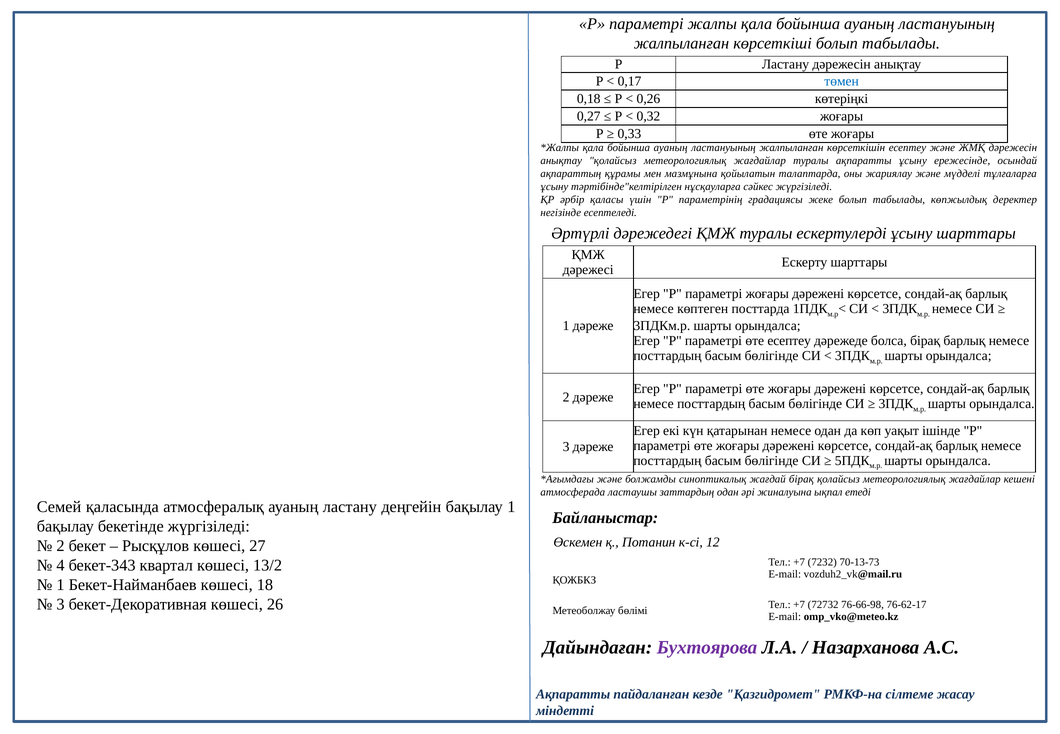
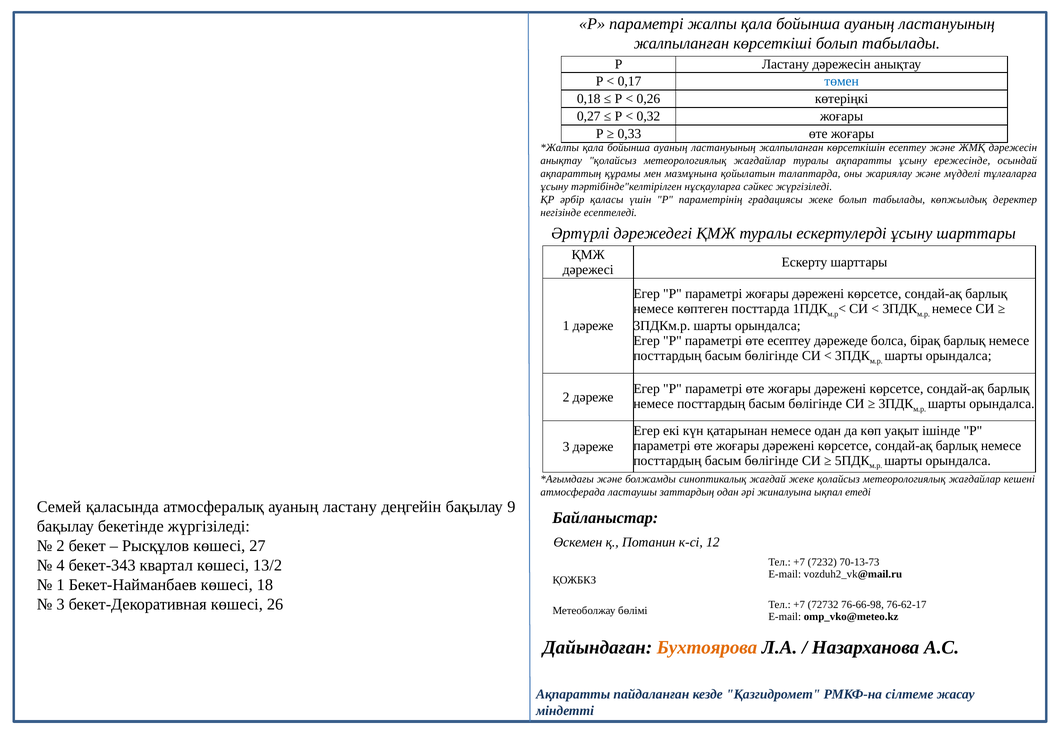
жағдай бірақ: бірақ -> жеке
бақылау 1: 1 -> 9
Бухтоярова colour: purple -> orange
